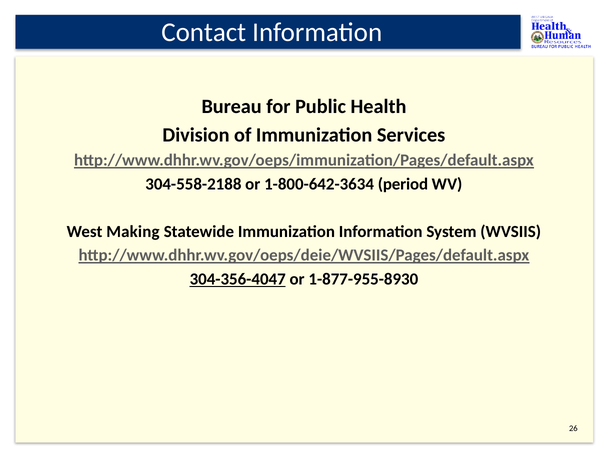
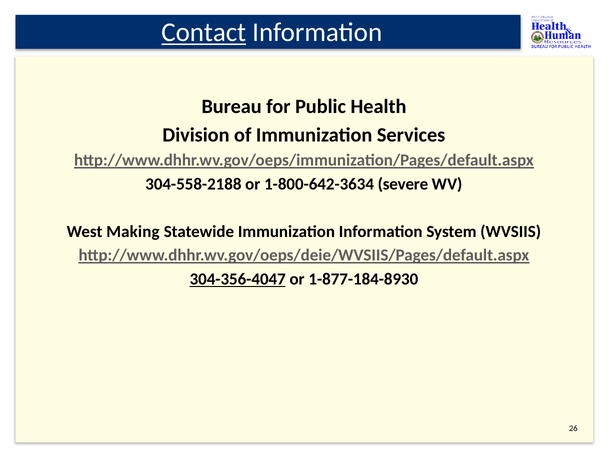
Contact underline: none -> present
period: period -> severe
1-877-955-8930: 1-877-955-8930 -> 1-877-184-8930
